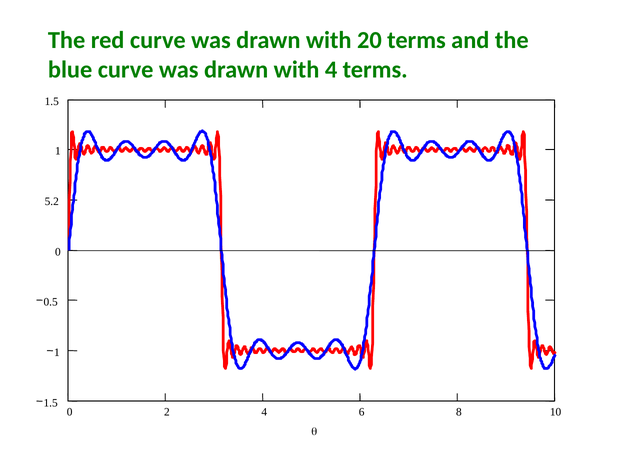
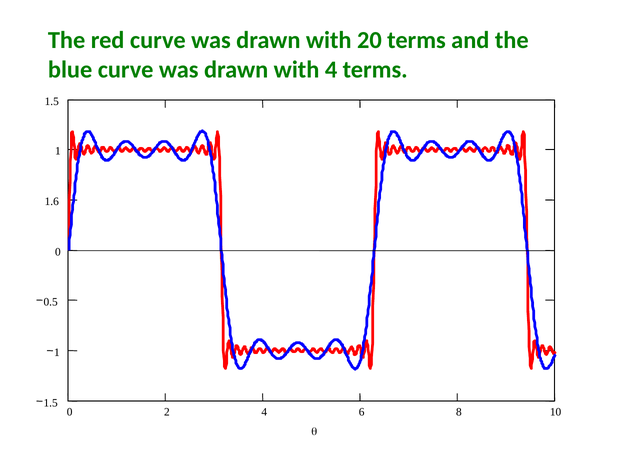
5.2: 5.2 -> 1.6
